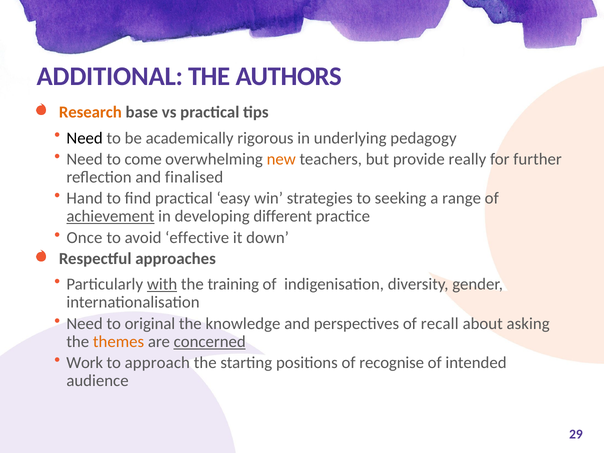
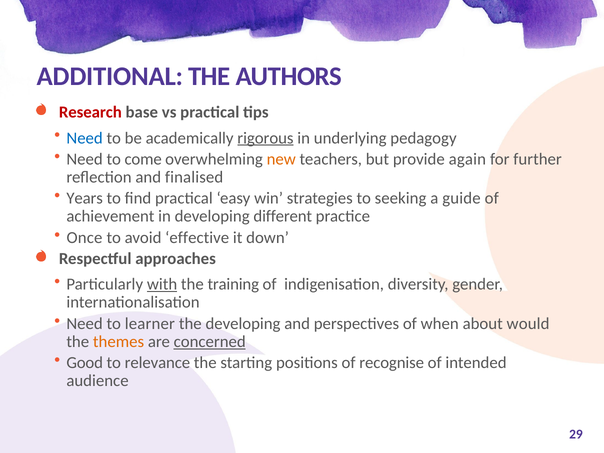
Research colour: orange -> red
Need at (85, 138) colour: black -> blue
rigorous underline: none -> present
really: really -> again
Hand: Hand -> Years
range: range -> guide
achievement underline: present -> none
original: original -> learner
the knowledge: knowledge -> developing
recall: recall -> when
asking: asking -> would
Work: Work -> Good
approach: approach -> relevance
